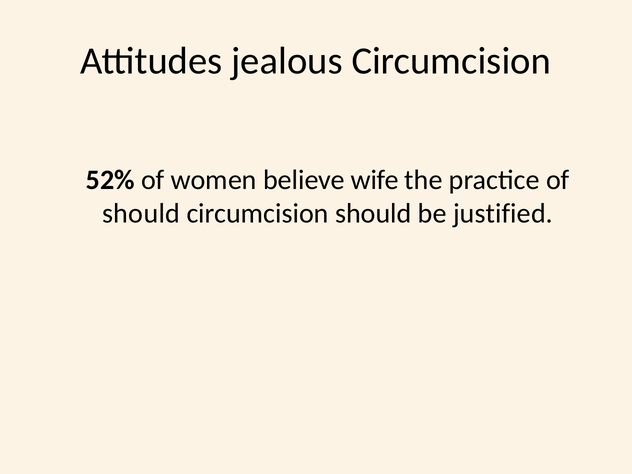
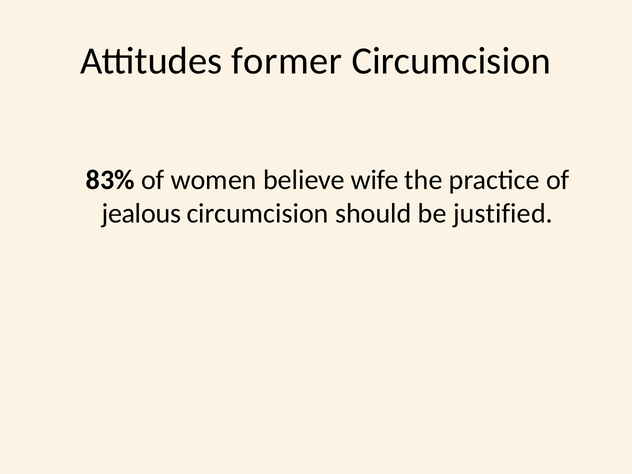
jealous: jealous -> former
52%: 52% -> 83%
should at (141, 214): should -> jealous
